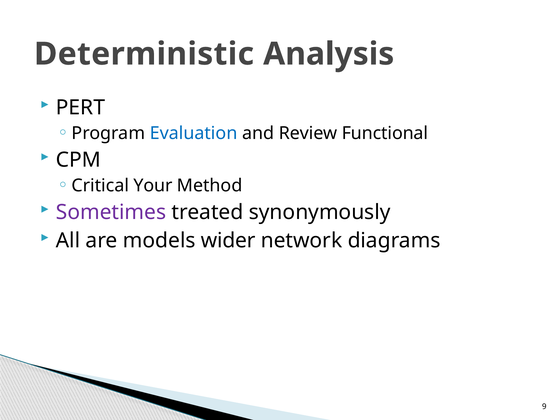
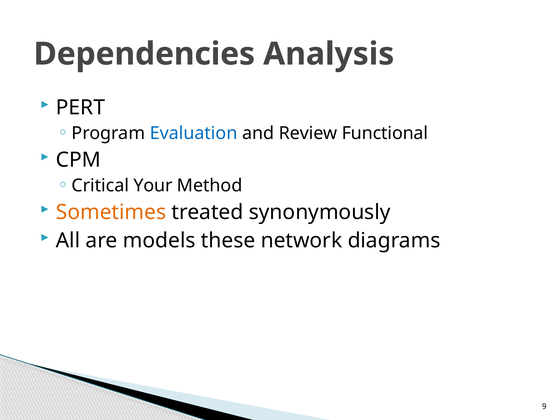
Deterministic: Deterministic -> Dependencies
Sometimes colour: purple -> orange
wider: wider -> these
